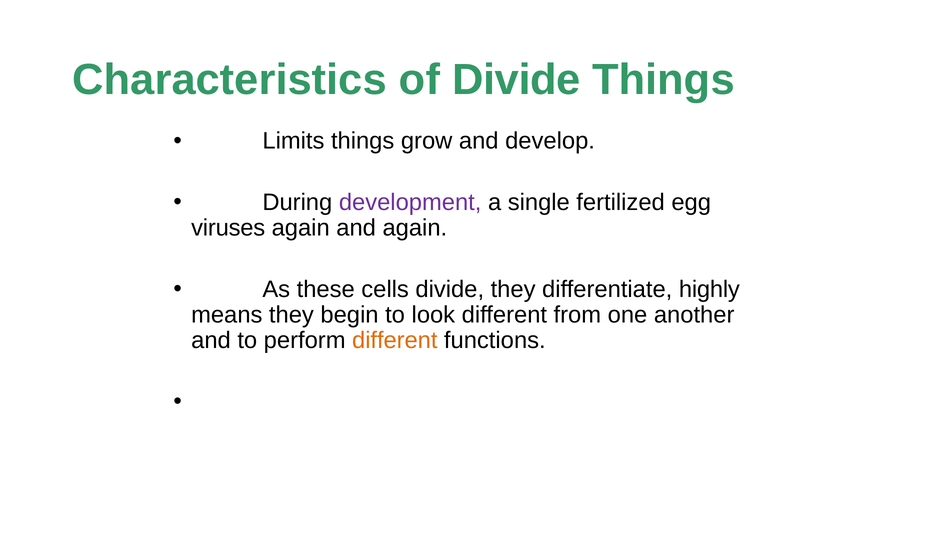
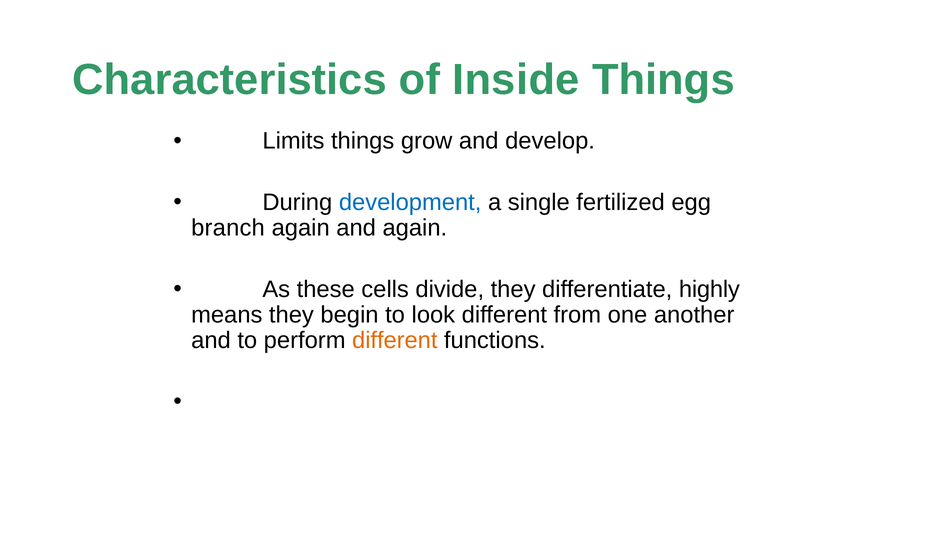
of Divide: Divide -> Inside
development colour: purple -> blue
viruses: viruses -> branch
